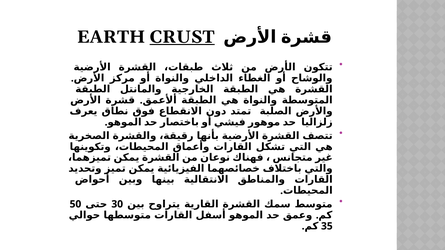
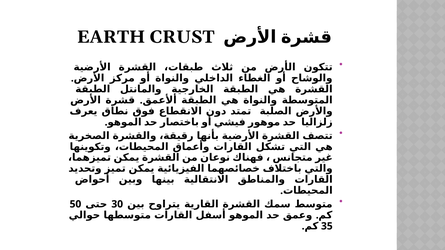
CRUST underline: present -> none
